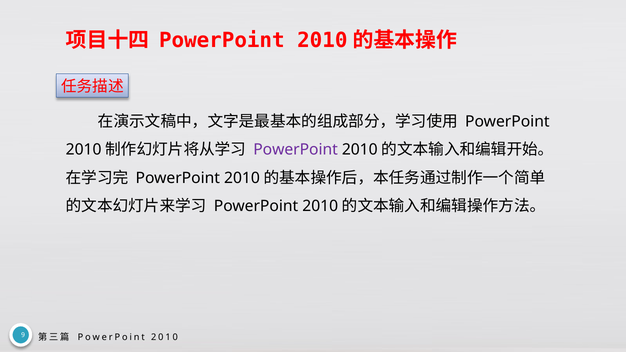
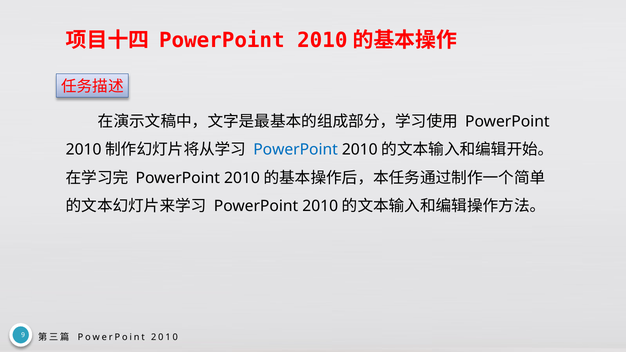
PowerPoint at (296, 150) colour: purple -> blue
